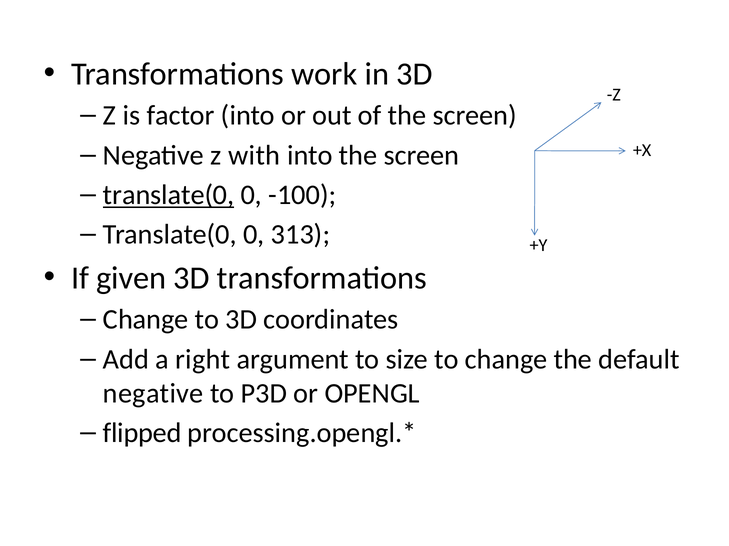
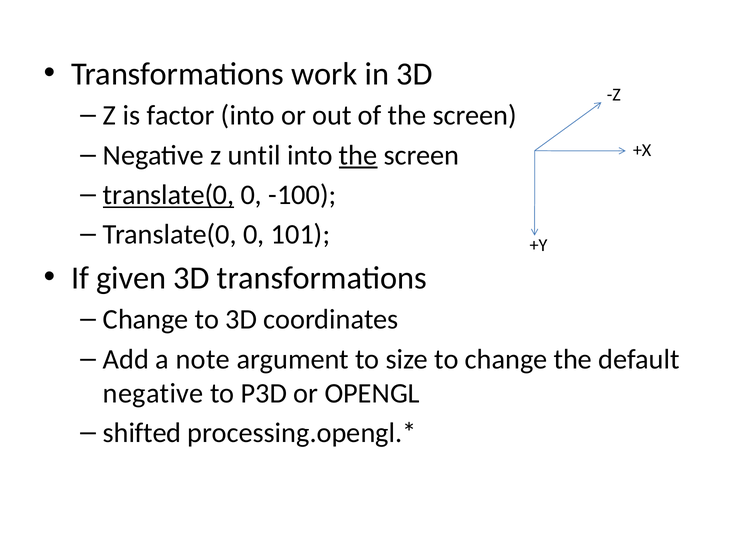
with: with -> until
the at (358, 156) underline: none -> present
313: 313 -> 101
right: right -> note
flipped: flipped -> shifted
